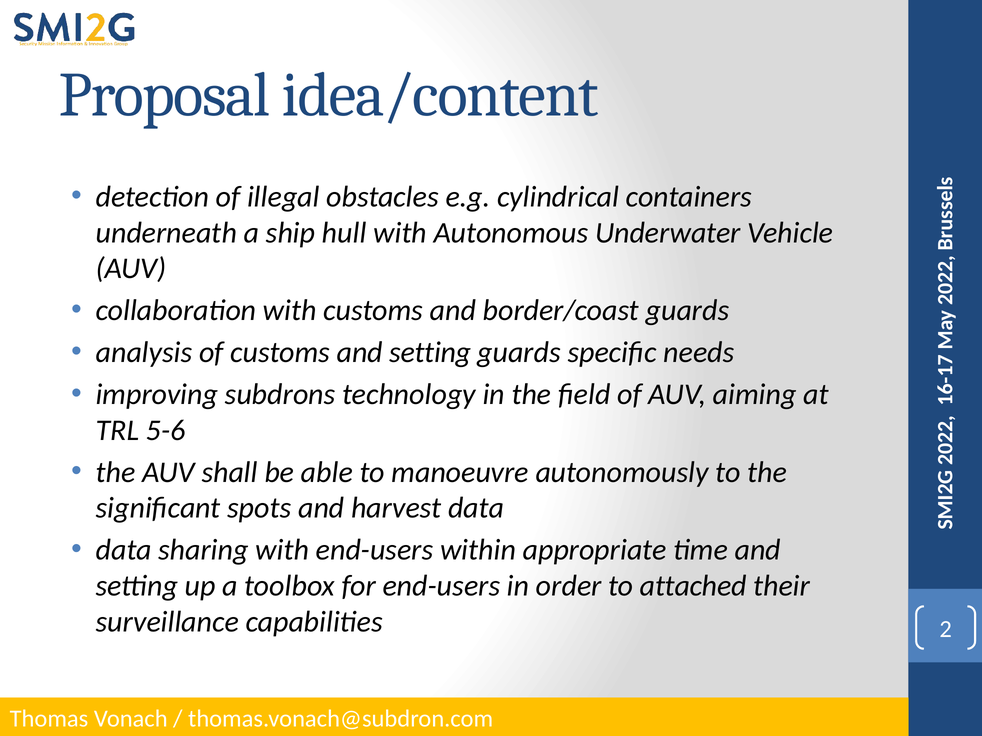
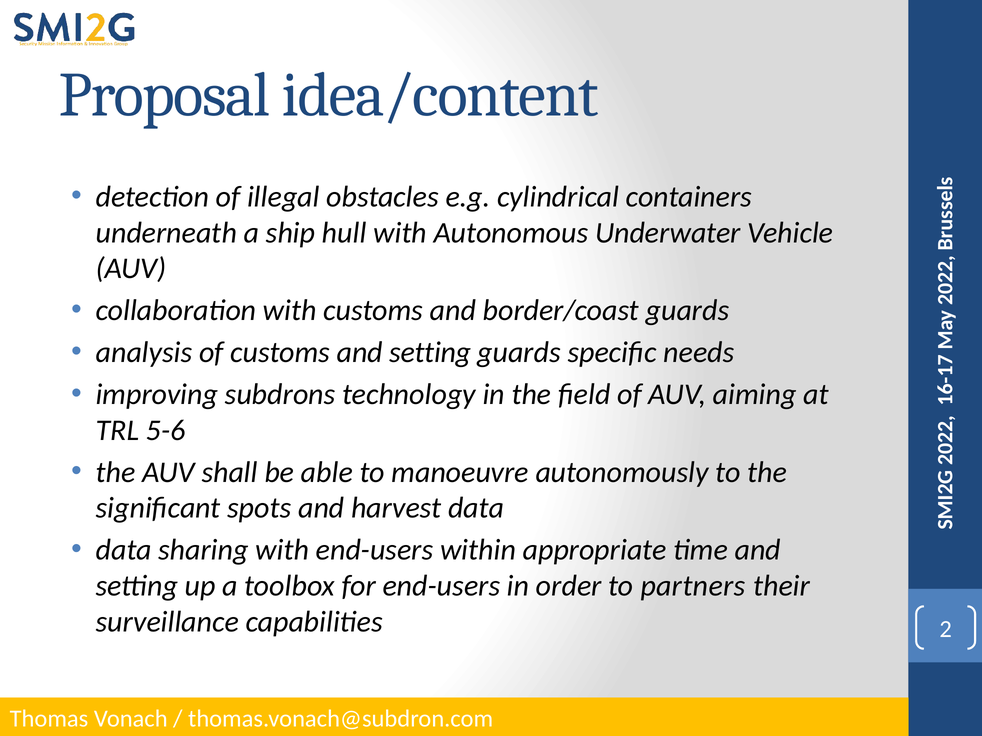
attached: attached -> partners
